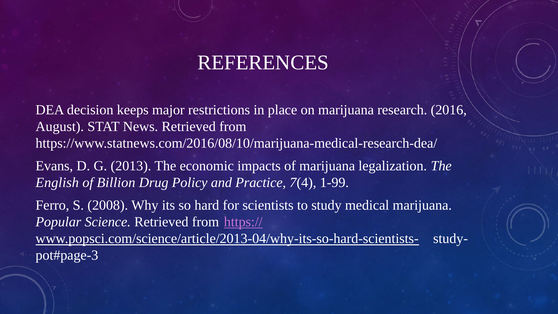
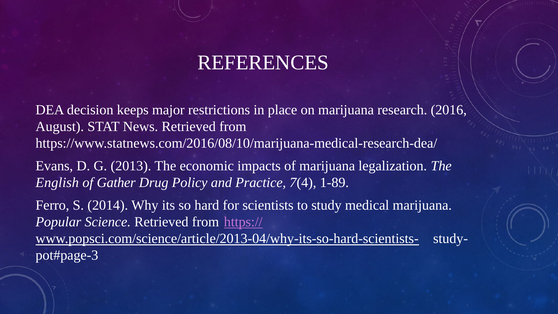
Billion: Billion -> Gather
1-99: 1-99 -> 1-89
2008: 2008 -> 2014
